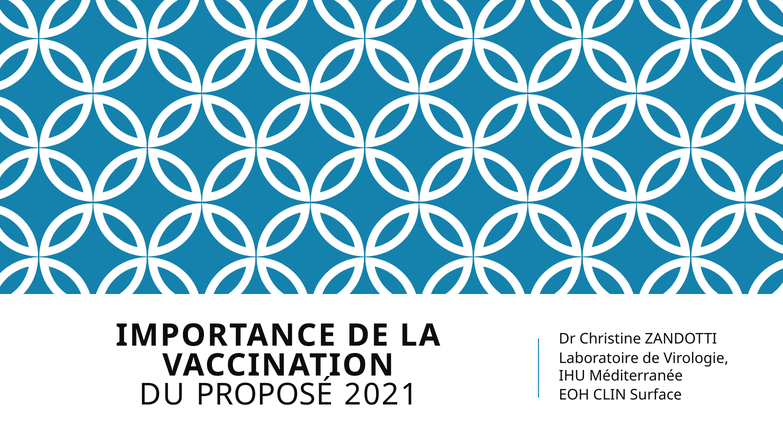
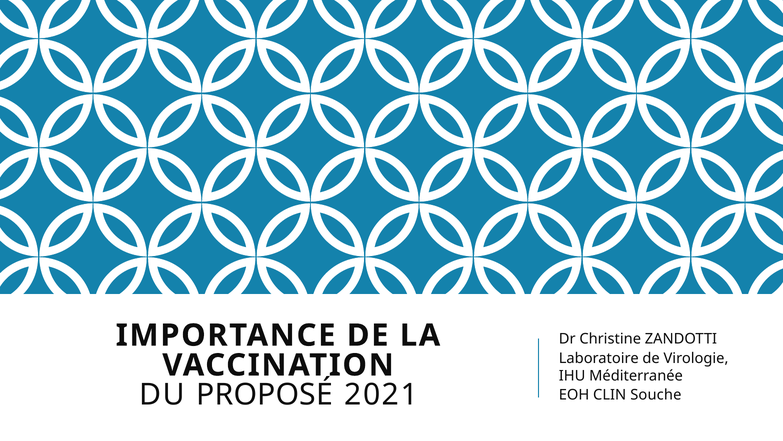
Surface: Surface -> Souche
